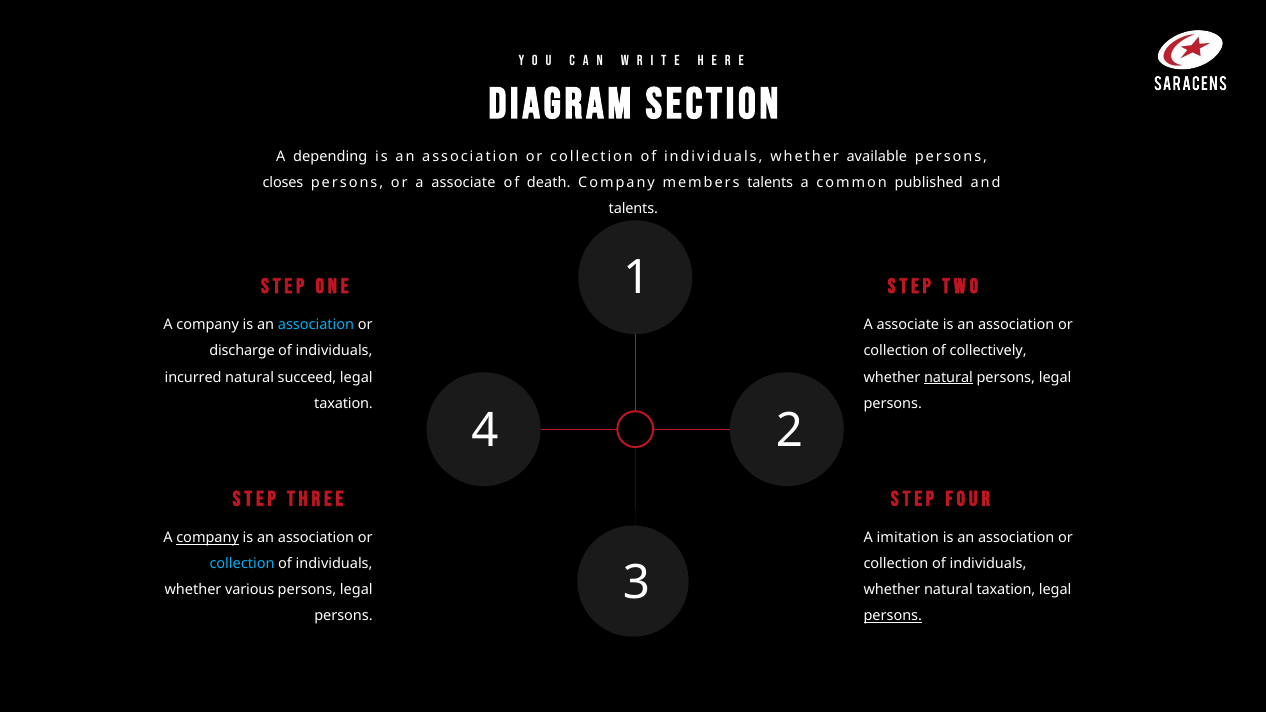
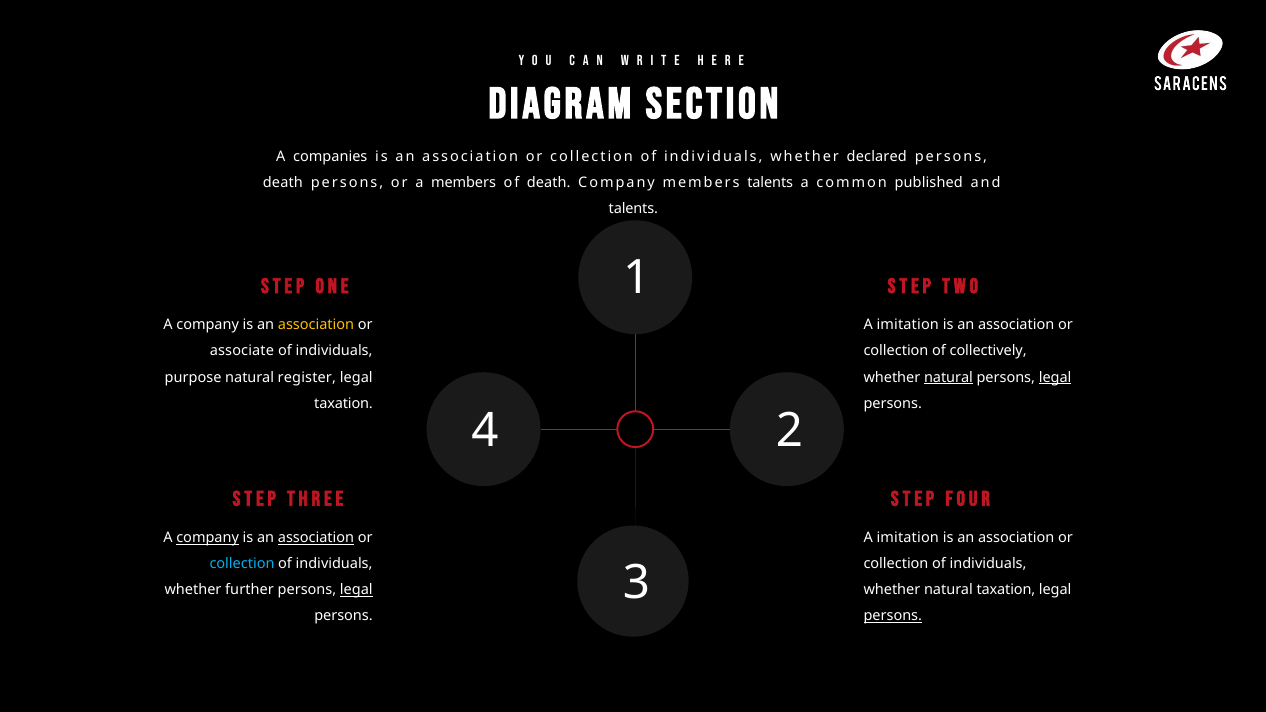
depending: depending -> companies
available: available -> declared
closes at (283, 183): closes -> death
or a associate: associate -> members
association at (316, 325) colour: light blue -> yellow
associate at (908, 325): associate -> imitation
discharge: discharge -> associate
incurred: incurred -> purpose
succeed: succeed -> register
legal at (1055, 377) underline: none -> present
association at (316, 538) underline: none -> present
various: various -> further
legal at (356, 590) underline: none -> present
